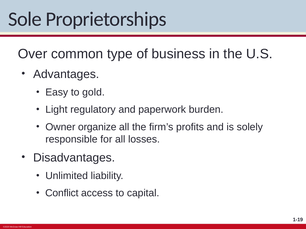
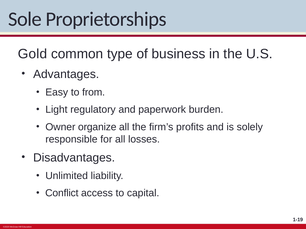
Over: Over -> Gold
gold: gold -> from
